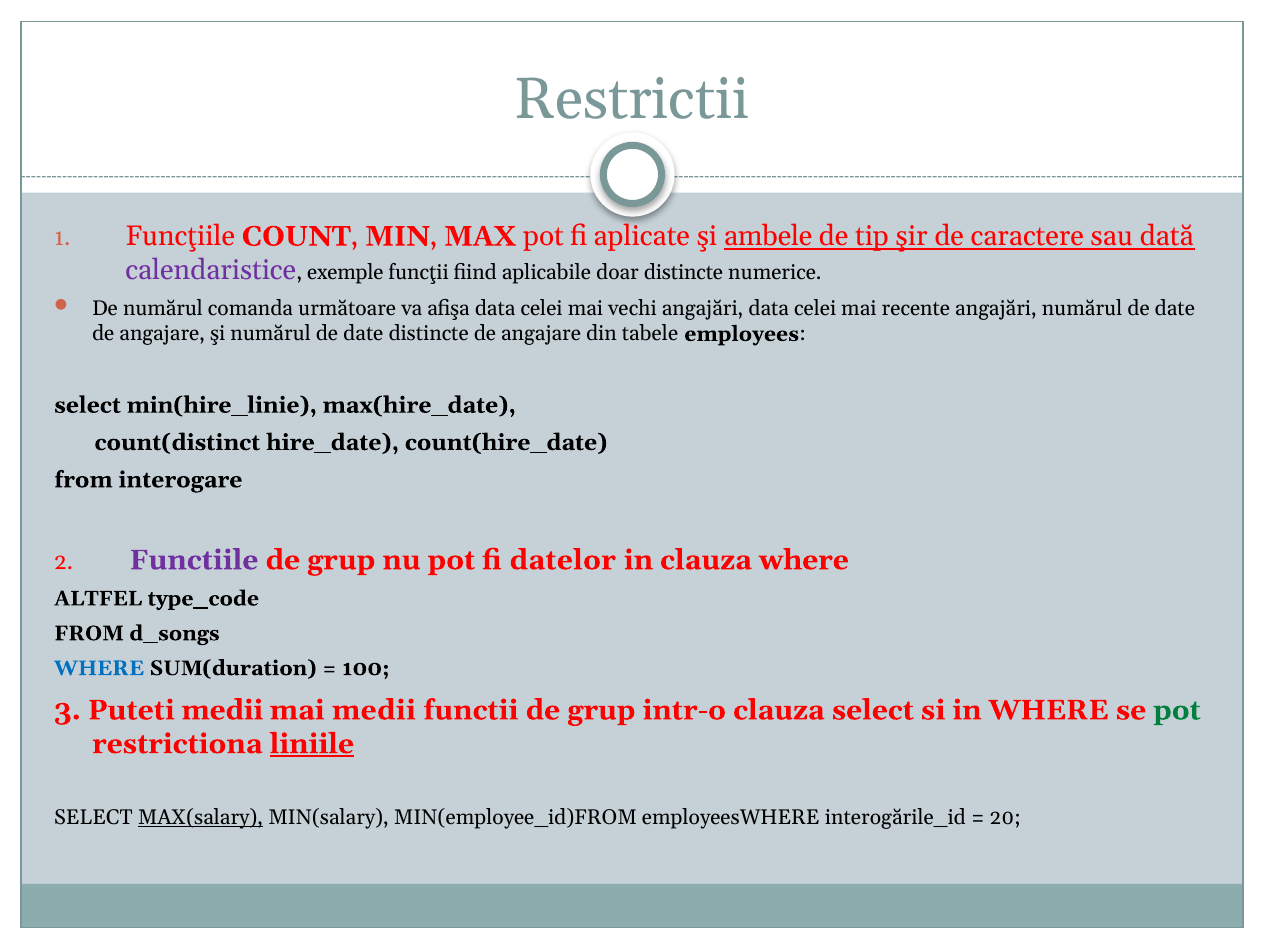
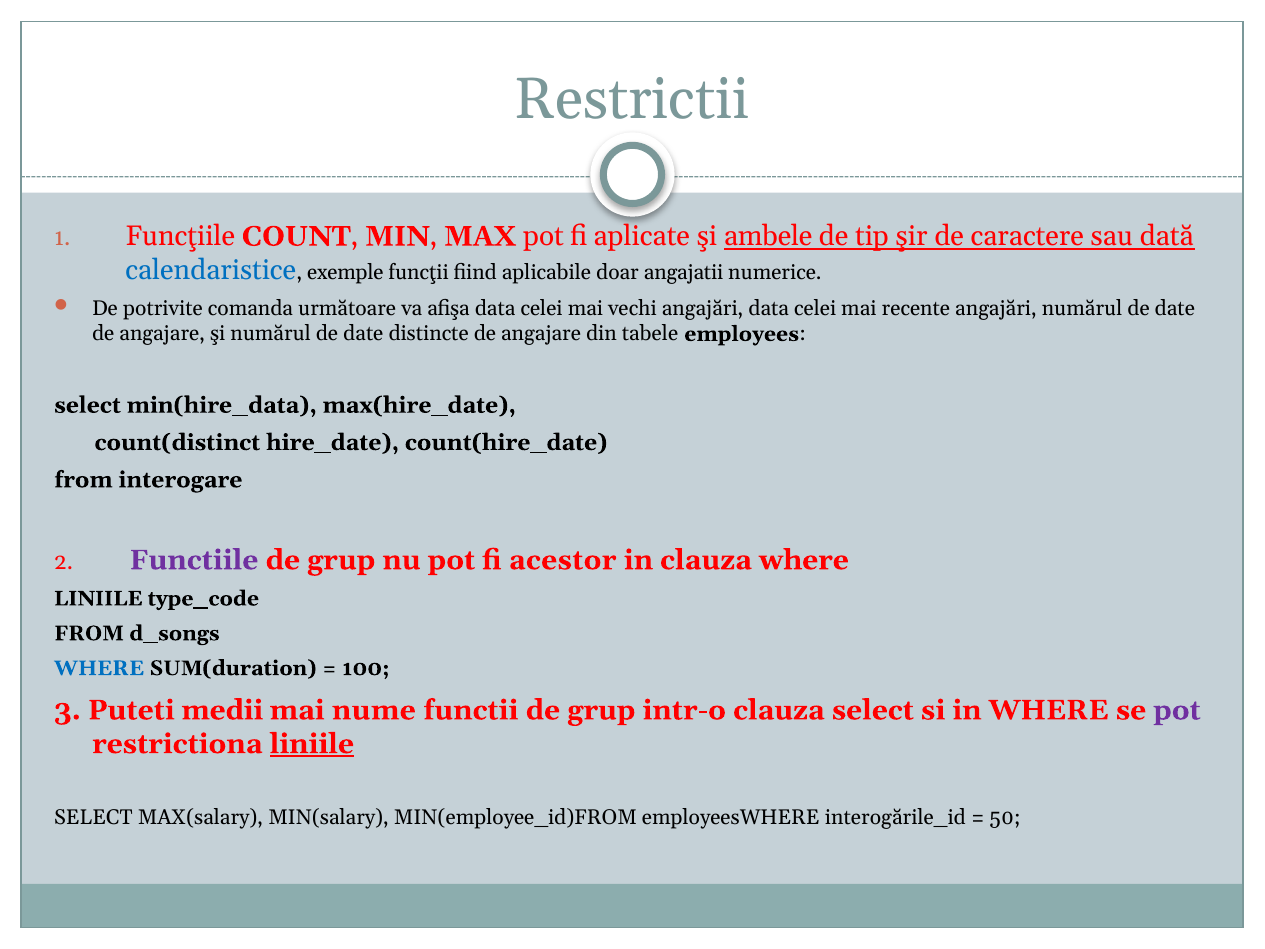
calendaristice colour: purple -> blue
doar distincte: distincte -> angajatii
De numărul: numărul -> potrivite
min(hire_linie: min(hire_linie -> min(hire_data
datelor: datelor -> acestor
ALTFEL at (98, 598): ALTFEL -> LINIILE
mai medii: medii -> nume
pot at (1177, 710) colour: green -> purple
MAX(salary underline: present -> none
20: 20 -> 50
